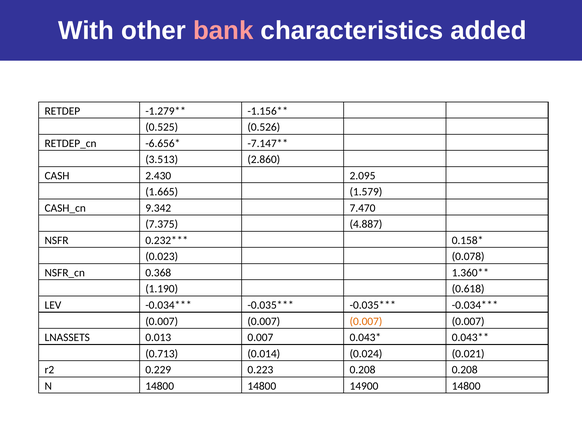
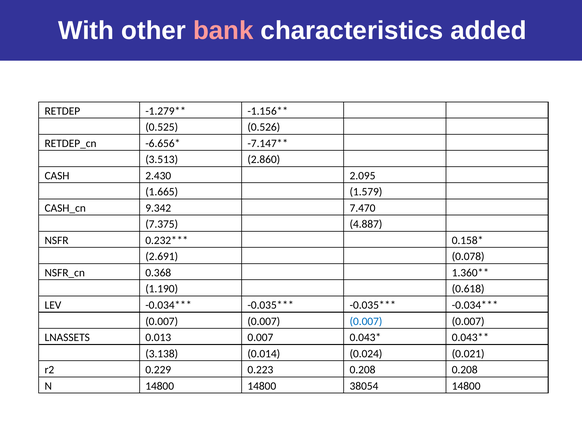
0.023: 0.023 -> 2.691
0.007 at (366, 321) colour: orange -> blue
0.713: 0.713 -> 3.138
14900: 14900 -> 38054
